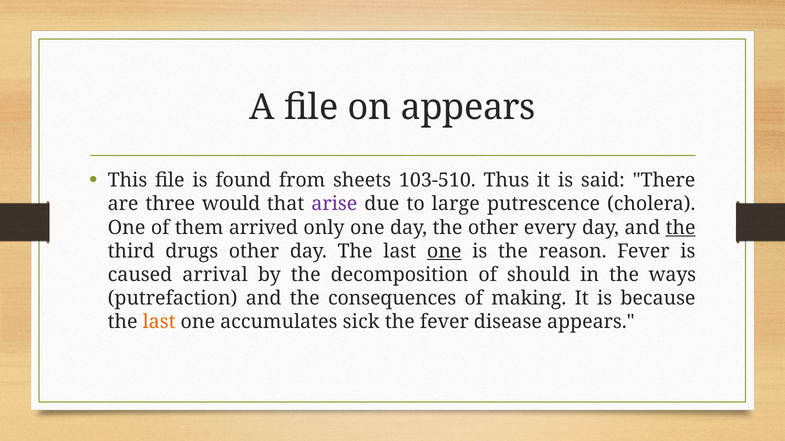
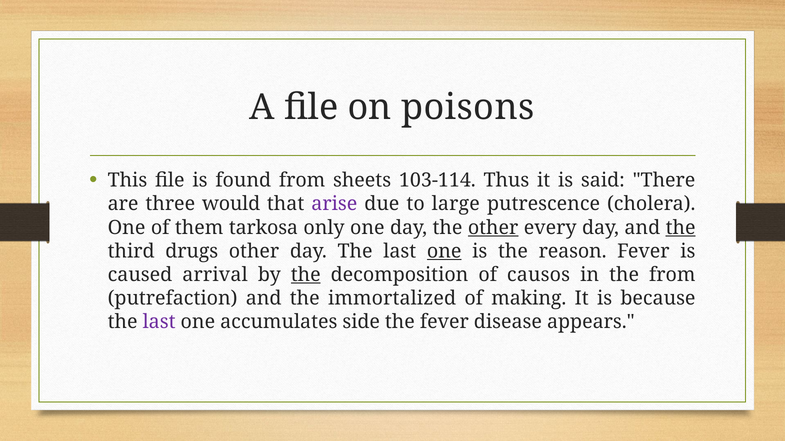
on appears: appears -> poisons
103-510: 103-510 -> 103-114
arrived: arrived -> tarkosa
other at (493, 228) underline: none -> present
the at (306, 275) underline: none -> present
should: should -> causos
the ways: ways -> from
consequences: consequences -> immortalized
last at (159, 322) colour: orange -> purple
sick: sick -> side
